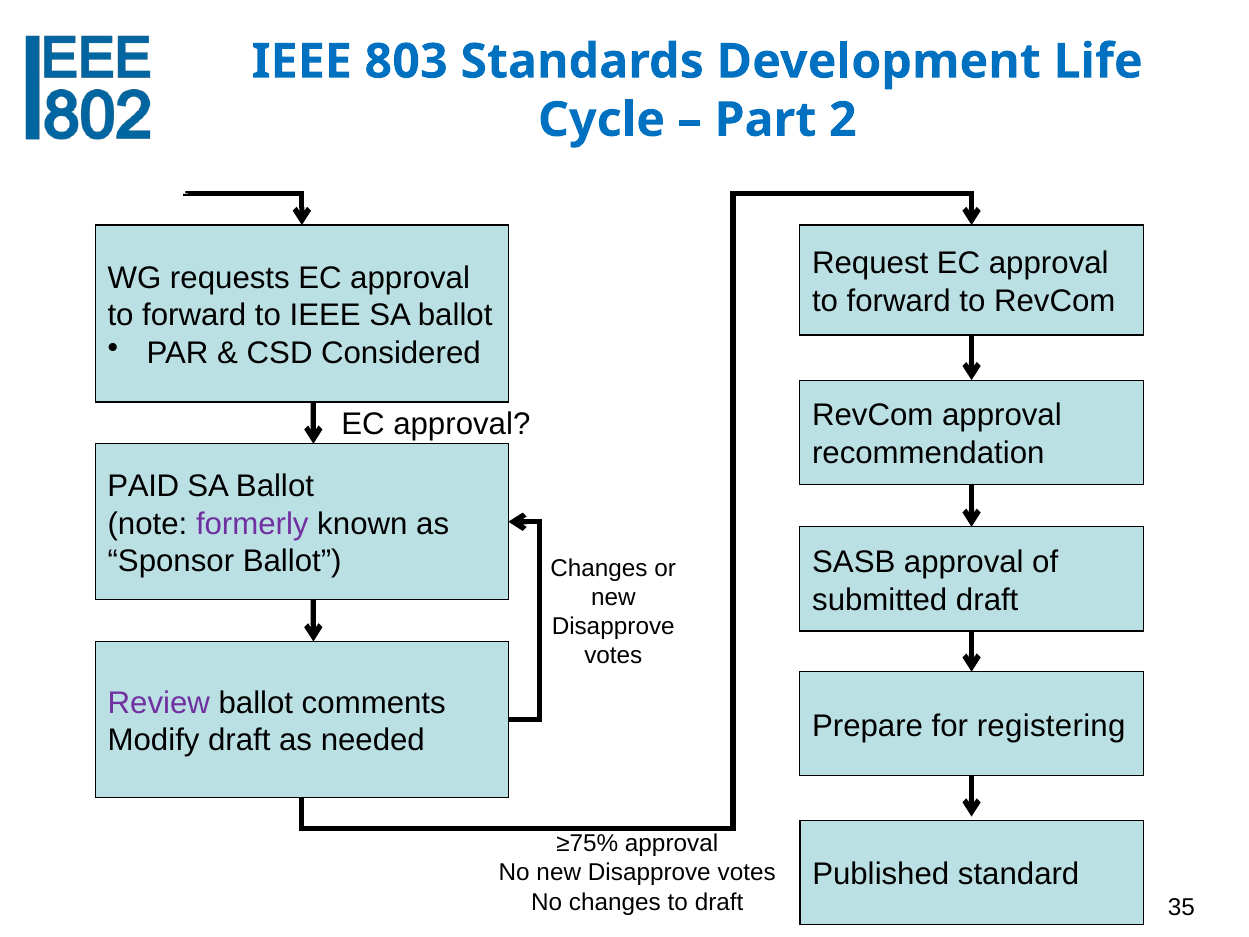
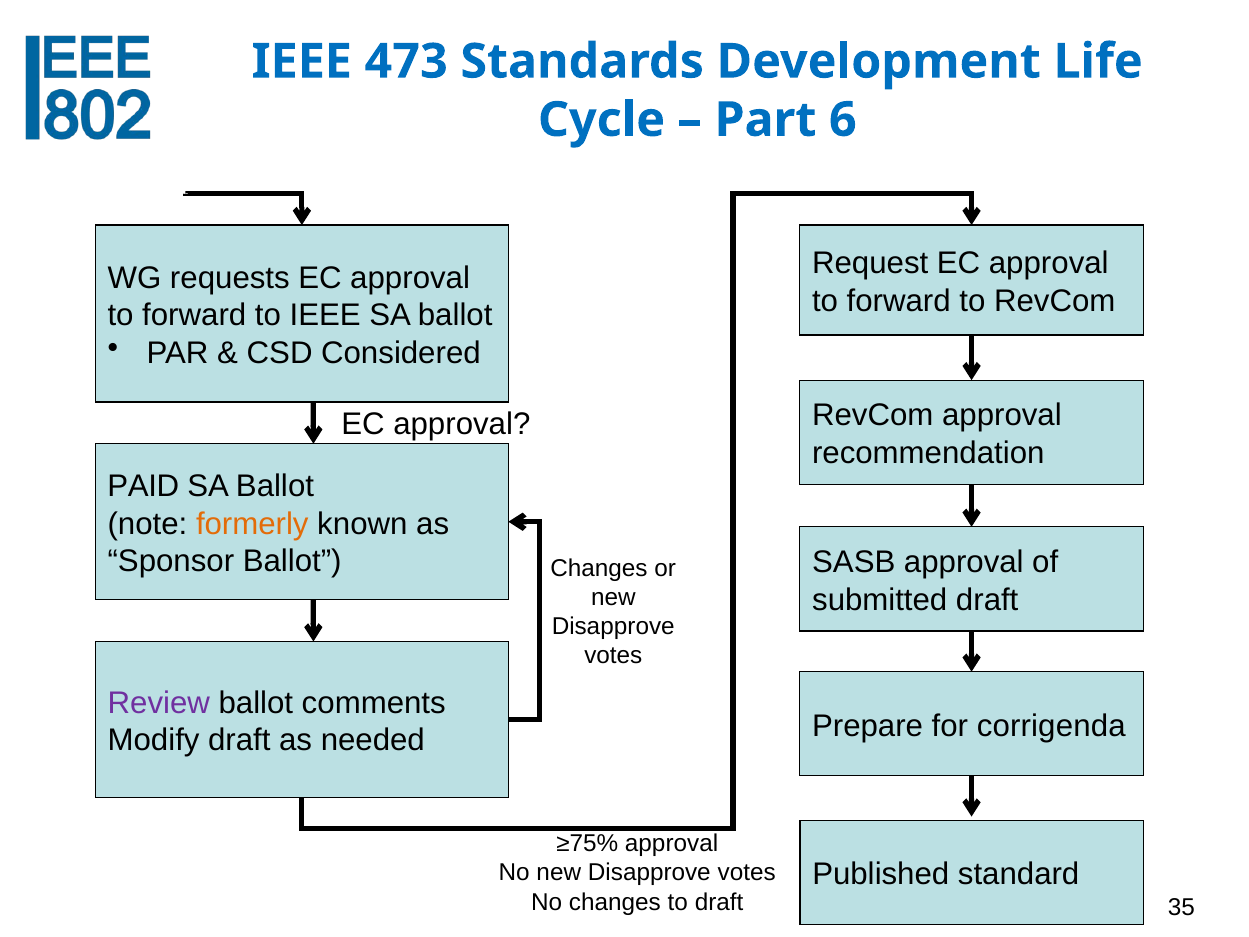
803: 803 -> 473
2: 2 -> 6
formerly colour: purple -> orange
registering: registering -> corrigenda
